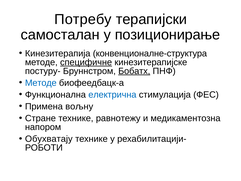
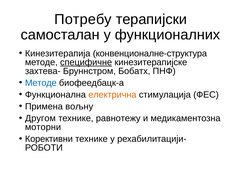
позиционирање: позиционирање -> функционалних
постуру-: постуру- -> захтева-
Бобатх underline: present -> none
електрична colour: blue -> orange
Стране: Стране -> Другом
напором: напором -> моторни
Обухватају: Обухватају -> Корективни
